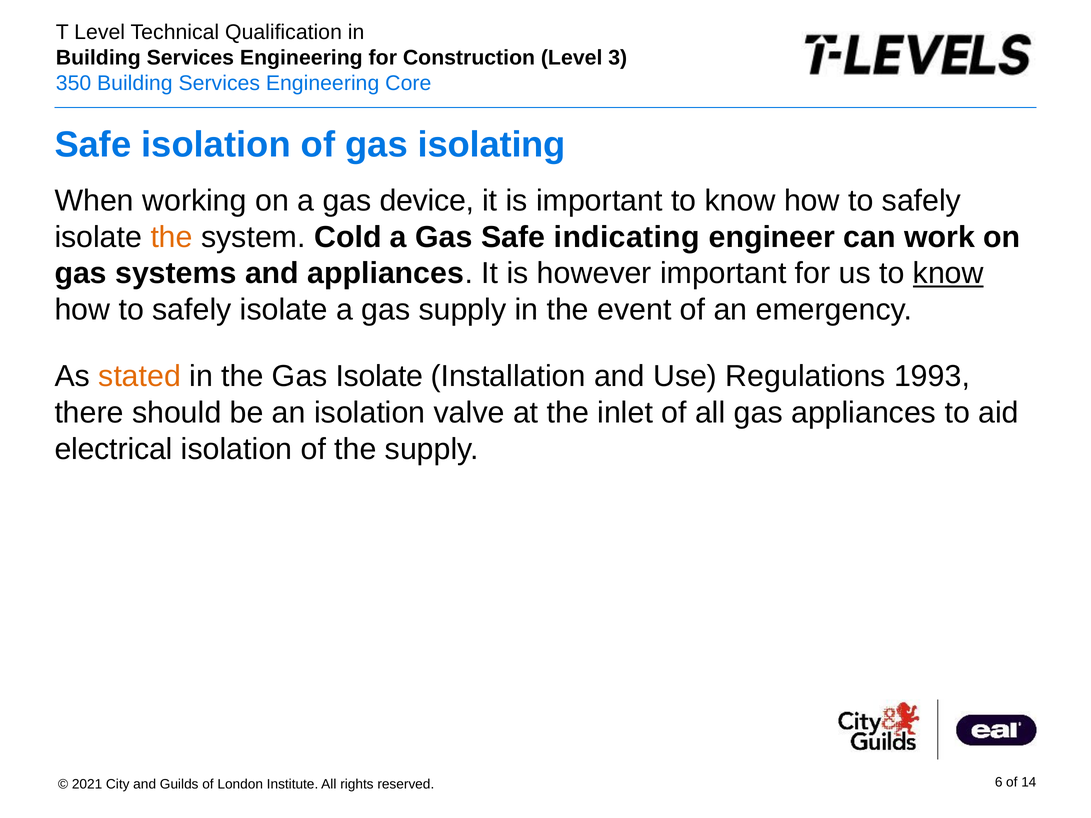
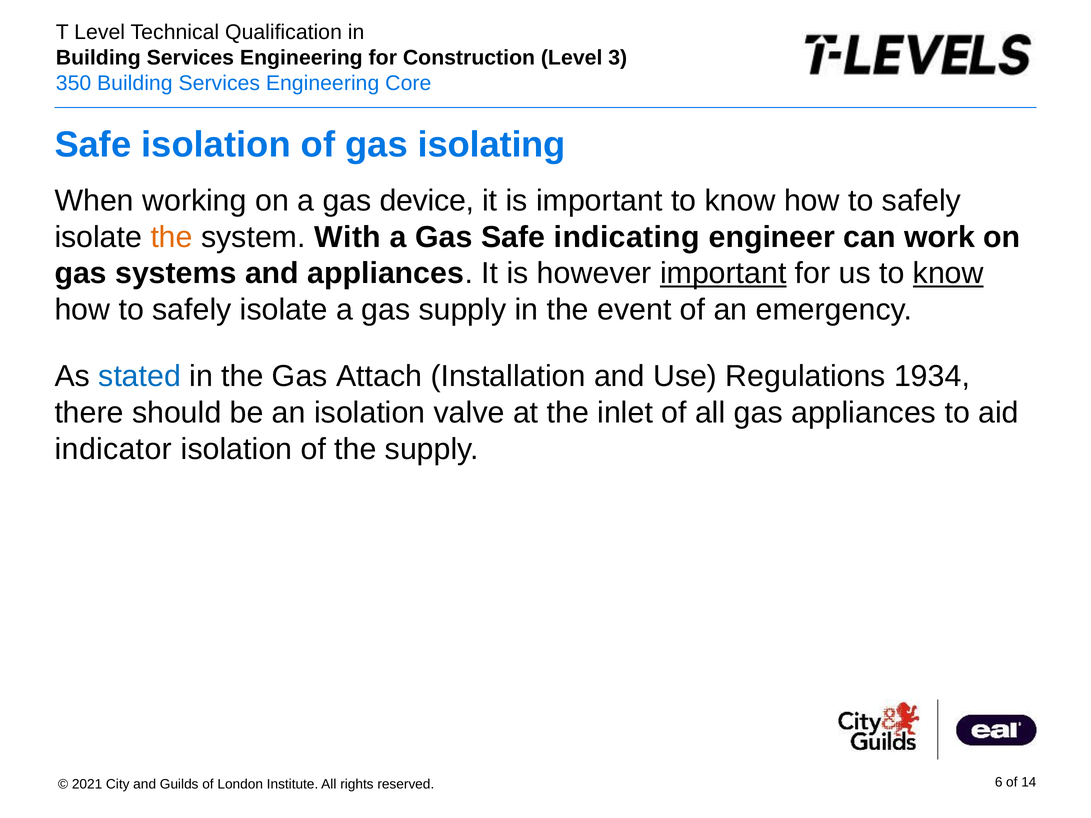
Cold: Cold -> With
important at (723, 273) underline: none -> present
stated colour: orange -> blue
Gas Isolate: Isolate -> Attach
1993: 1993 -> 1934
electrical: electrical -> indicator
